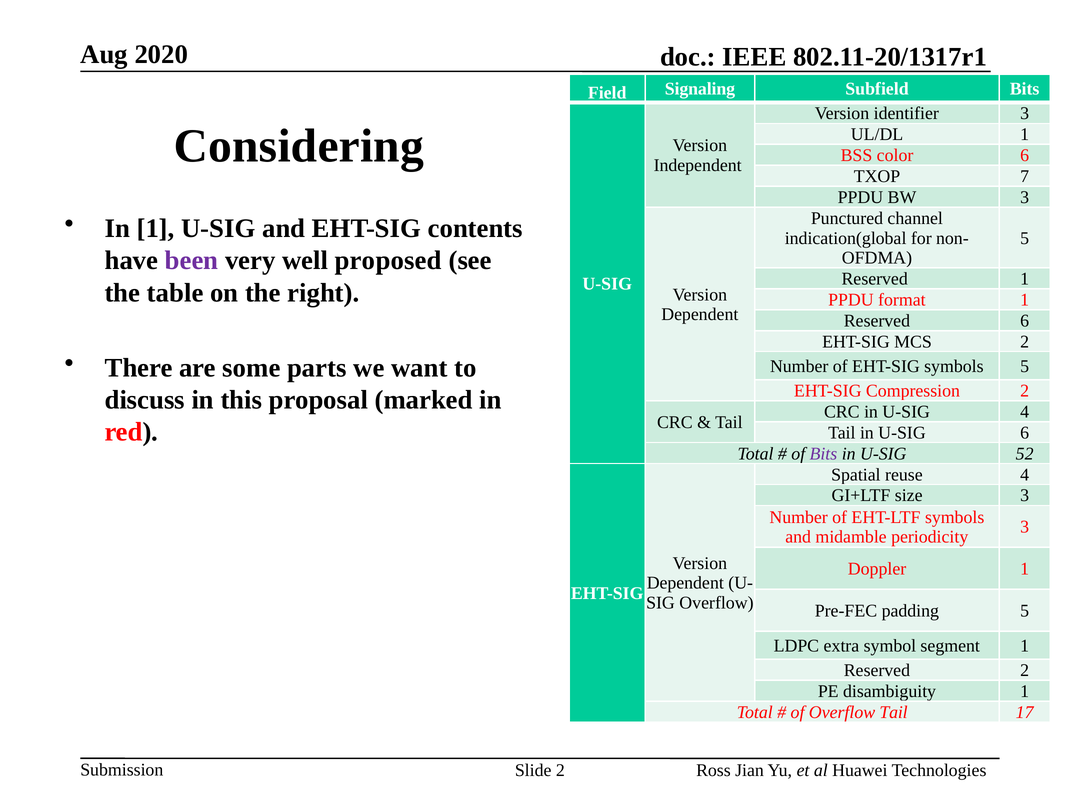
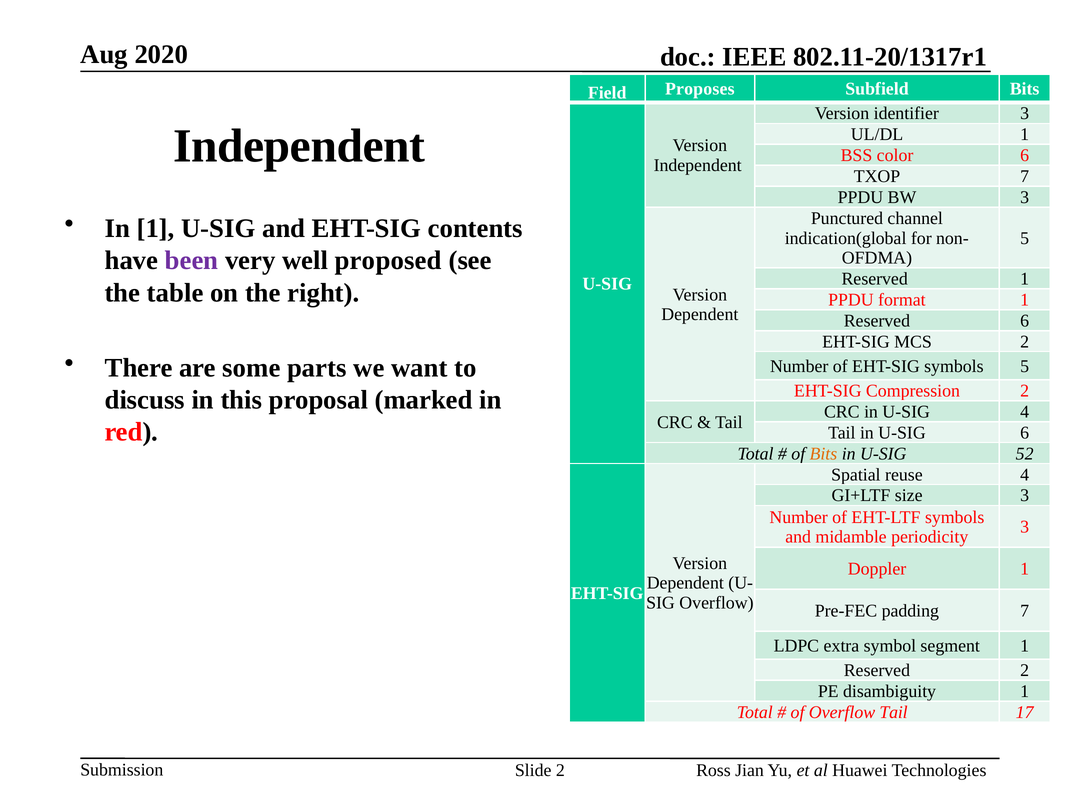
Signaling: Signaling -> Proposes
Considering at (299, 146): Considering -> Independent
Bits at (823, 454) colour: purple -> orange
padding 5: 5 -> 7
